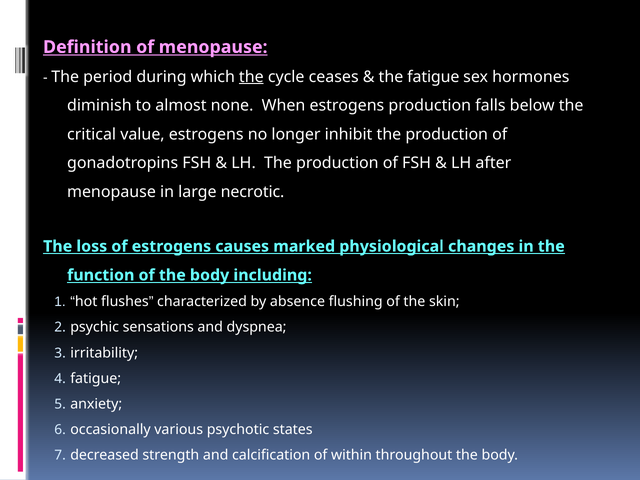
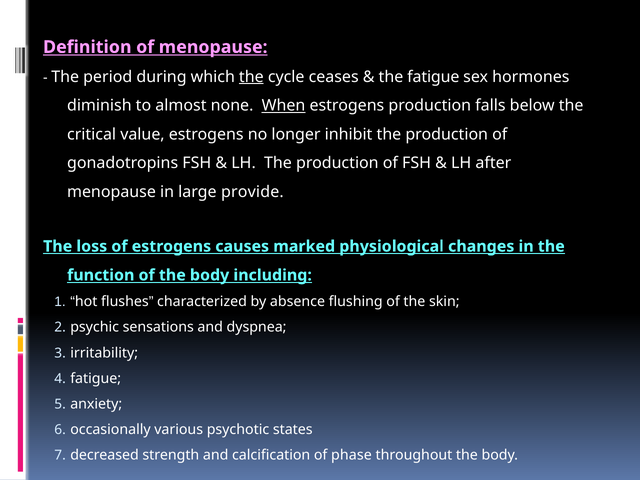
When underline: none -> present
necrotic: necrotic -> provide
within: within -> phase
